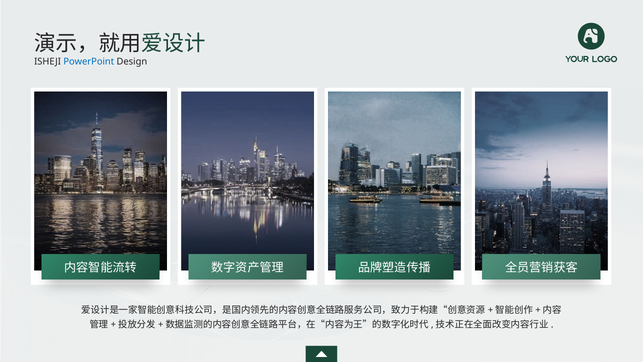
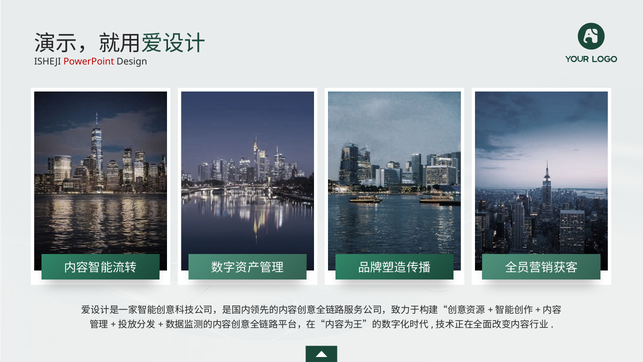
PowerPoint colour: blue -> red
